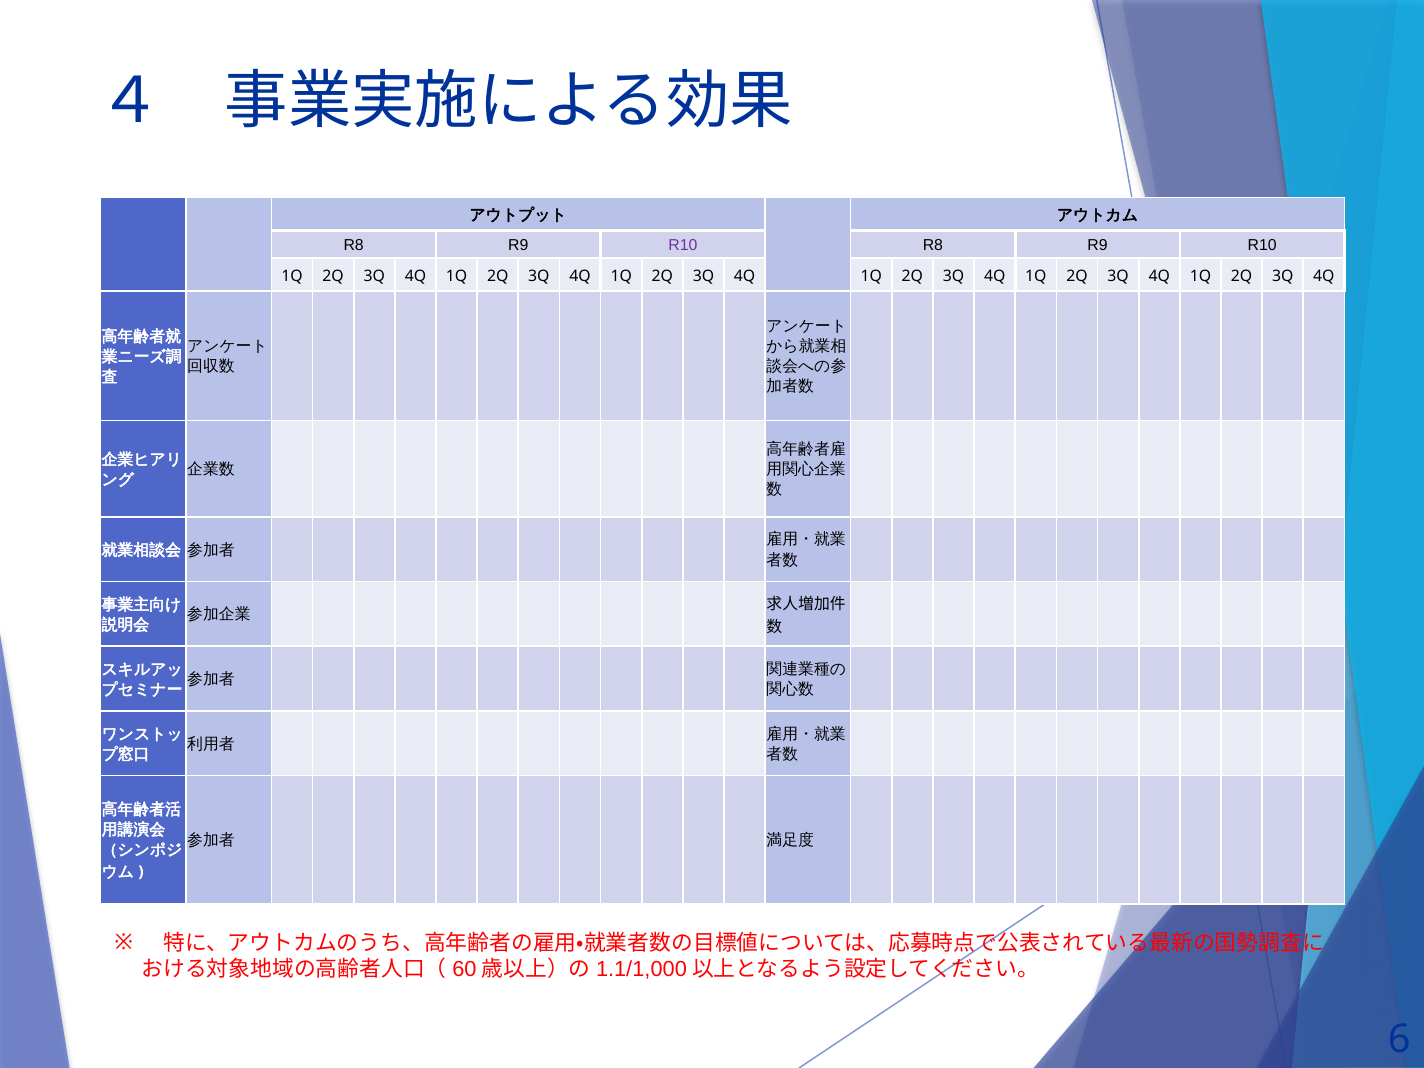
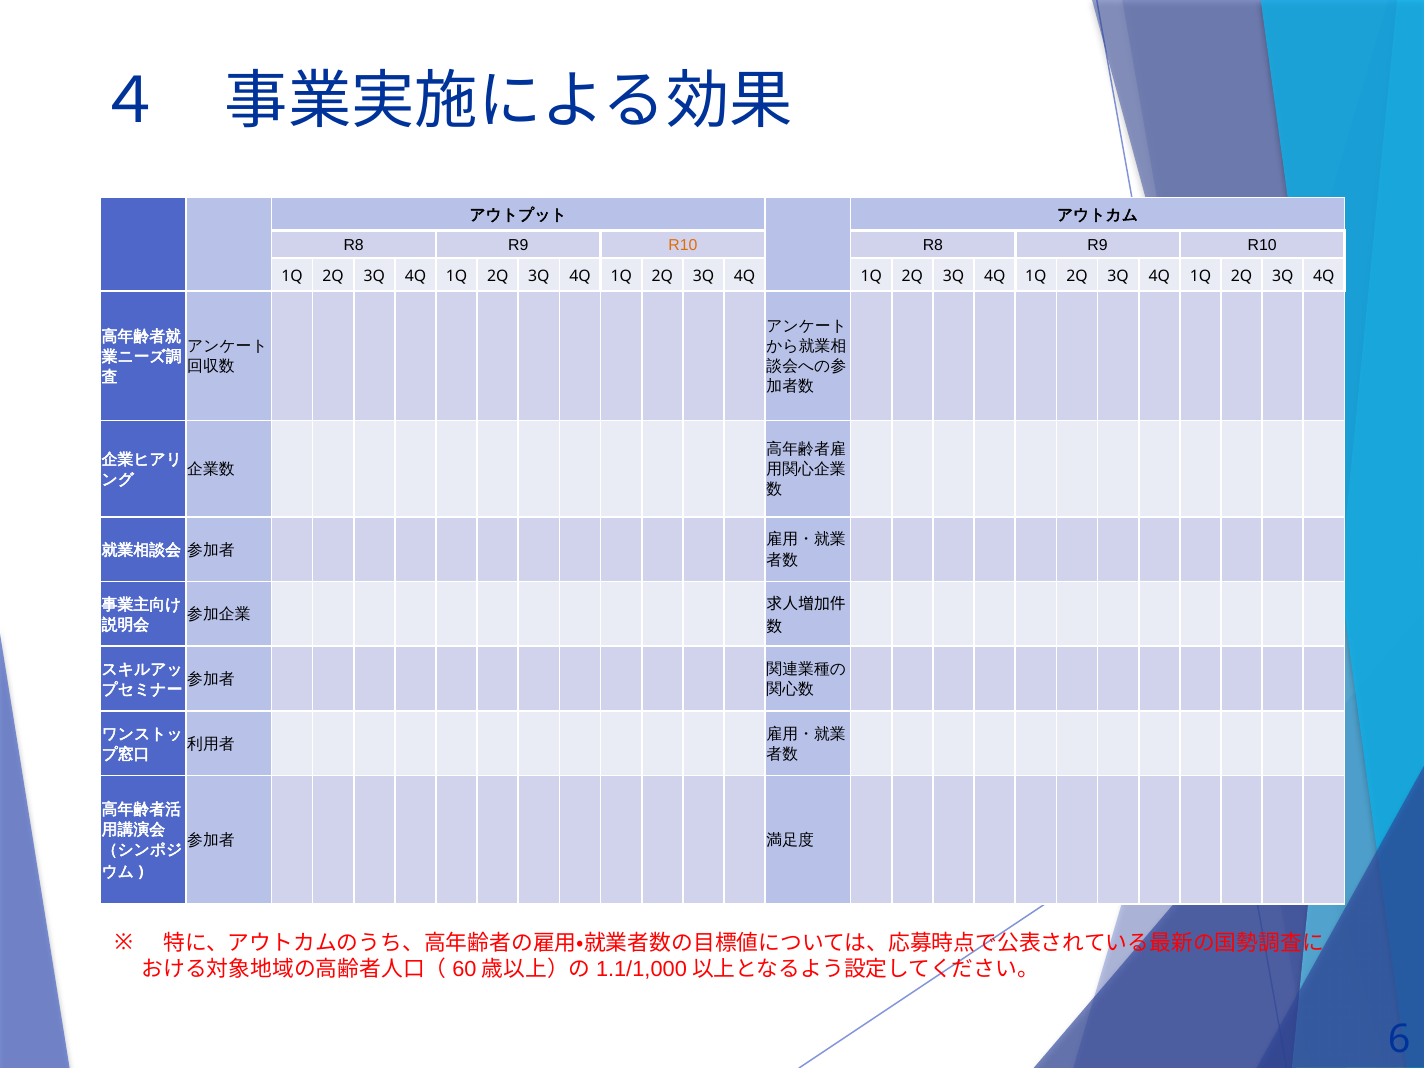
R10 at (683, 245) colour: purple -> orange
